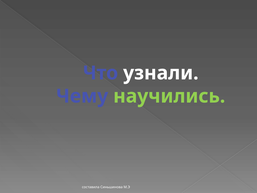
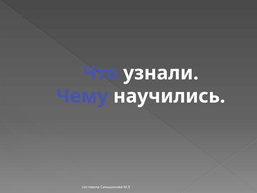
научились colour: light green -> white
